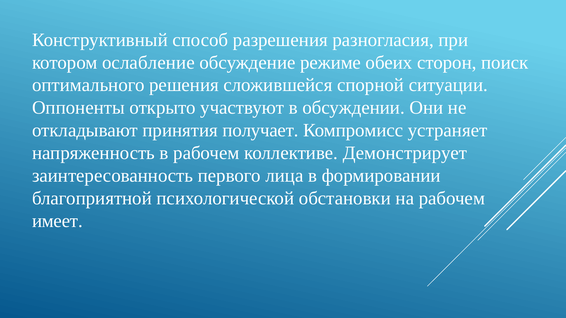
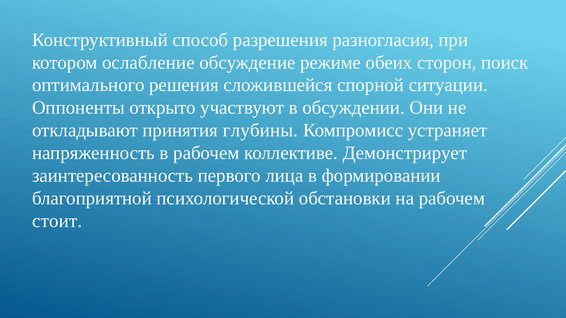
получает: получает -> глубины
имеет: имеет -> стоит
